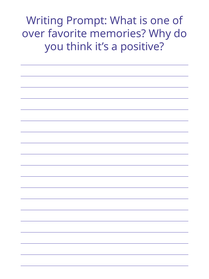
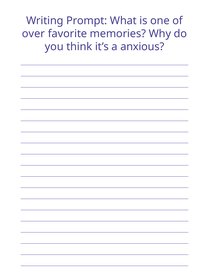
positive: positive -> anxious
